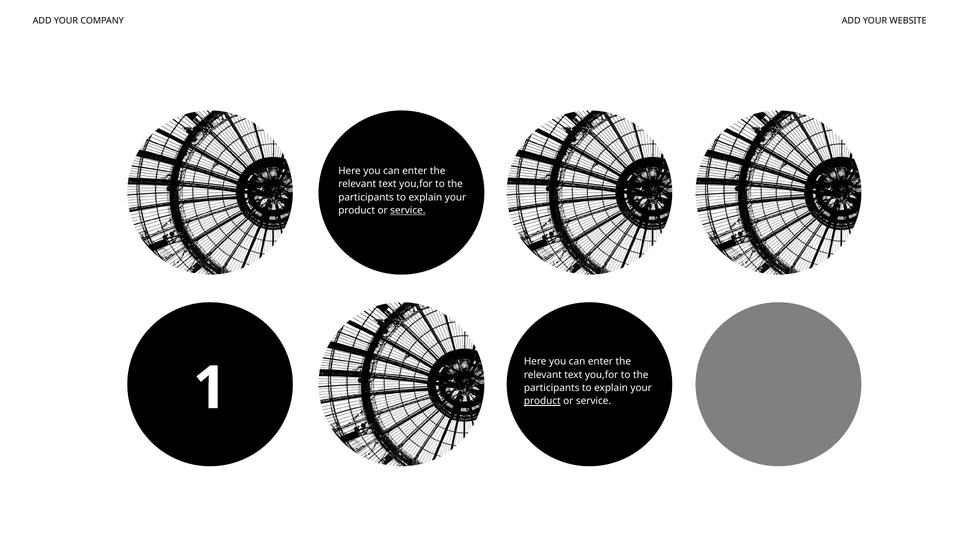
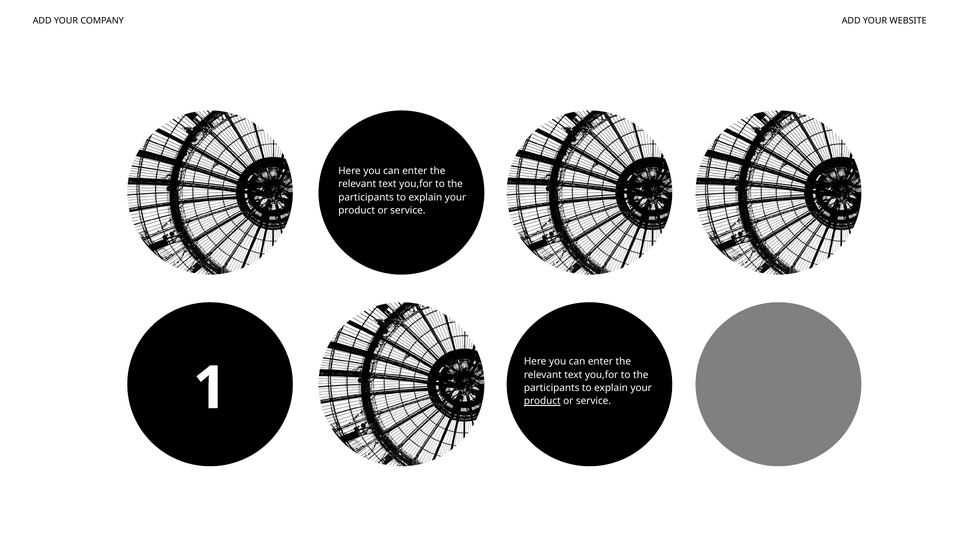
service at (408, 210) underline: present -> none
